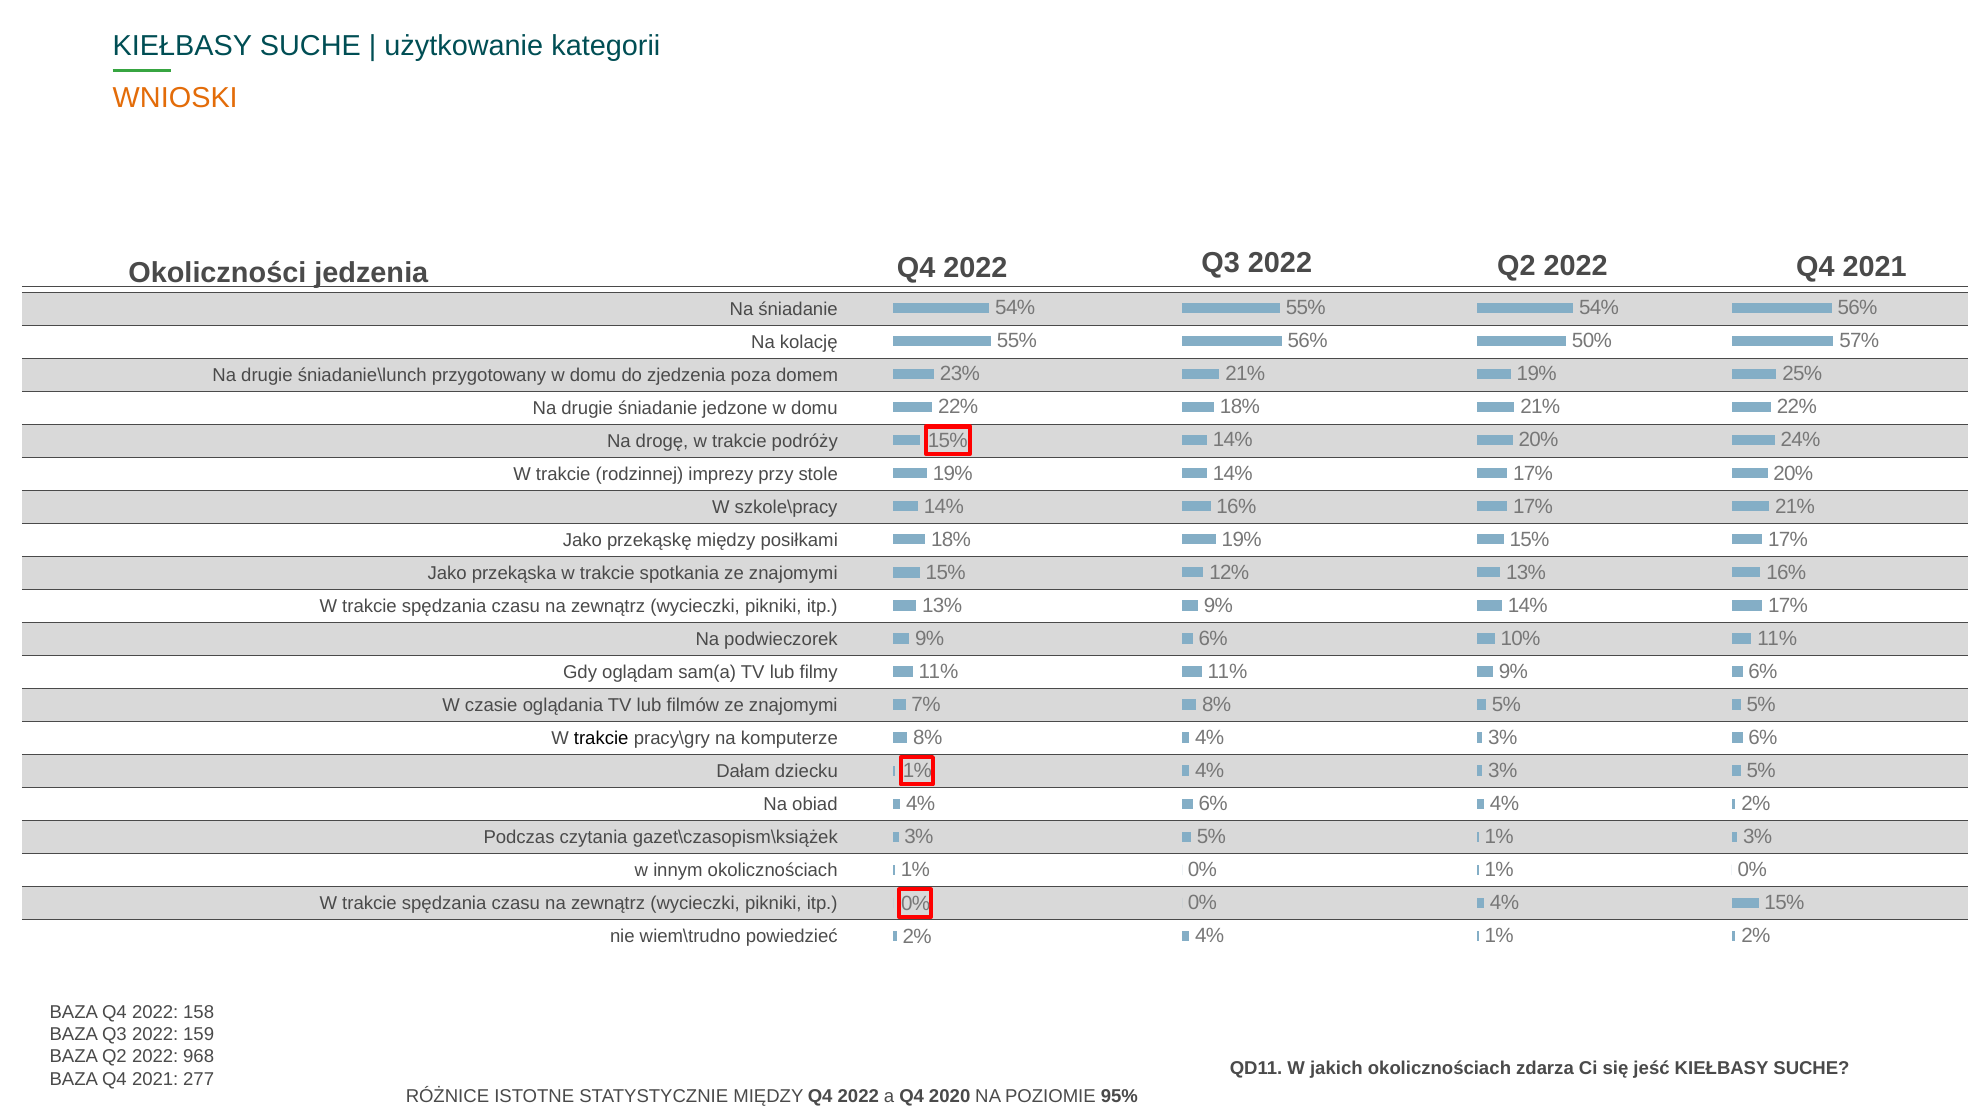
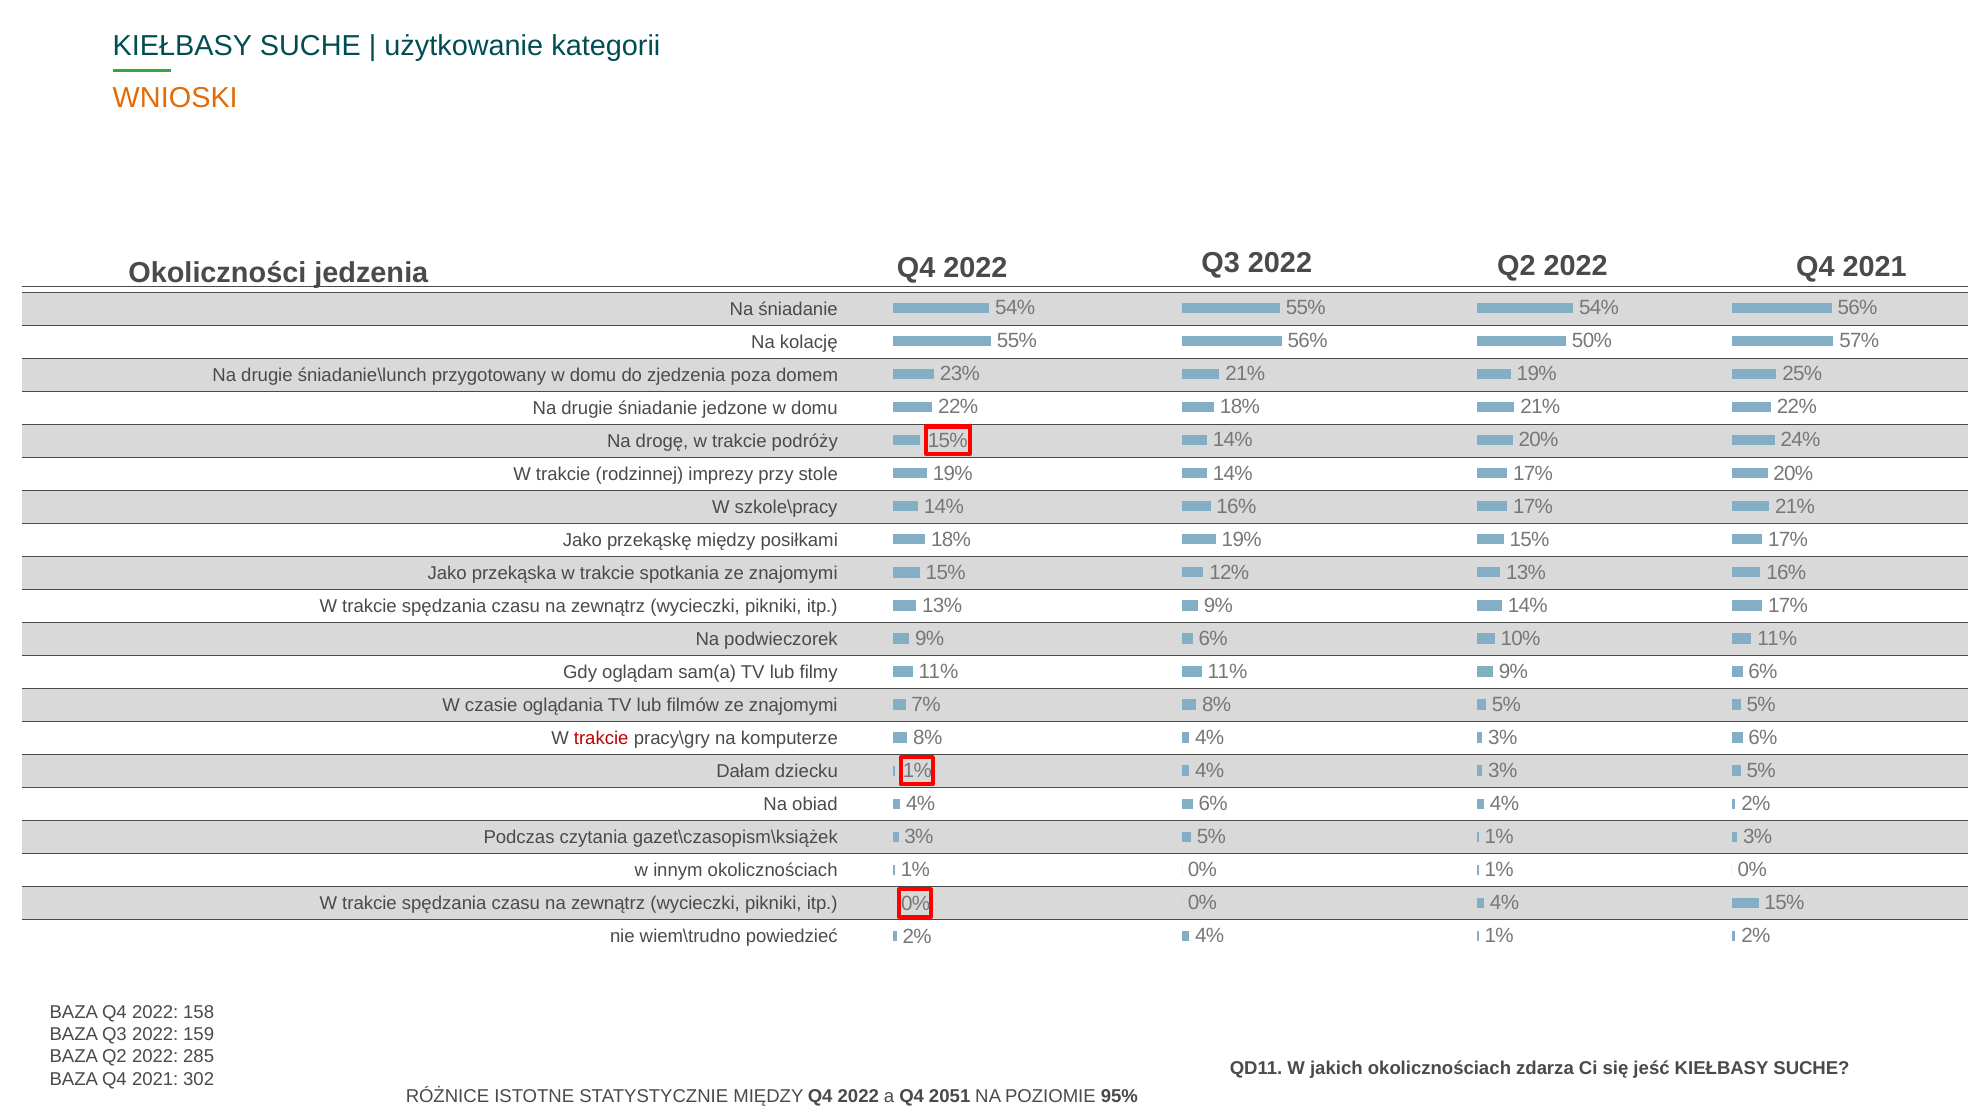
trakcie at (601, 739) colour: black -> red
968: 968 -> 285
277: 277 -> 302
2020: 2020 -> 2051
